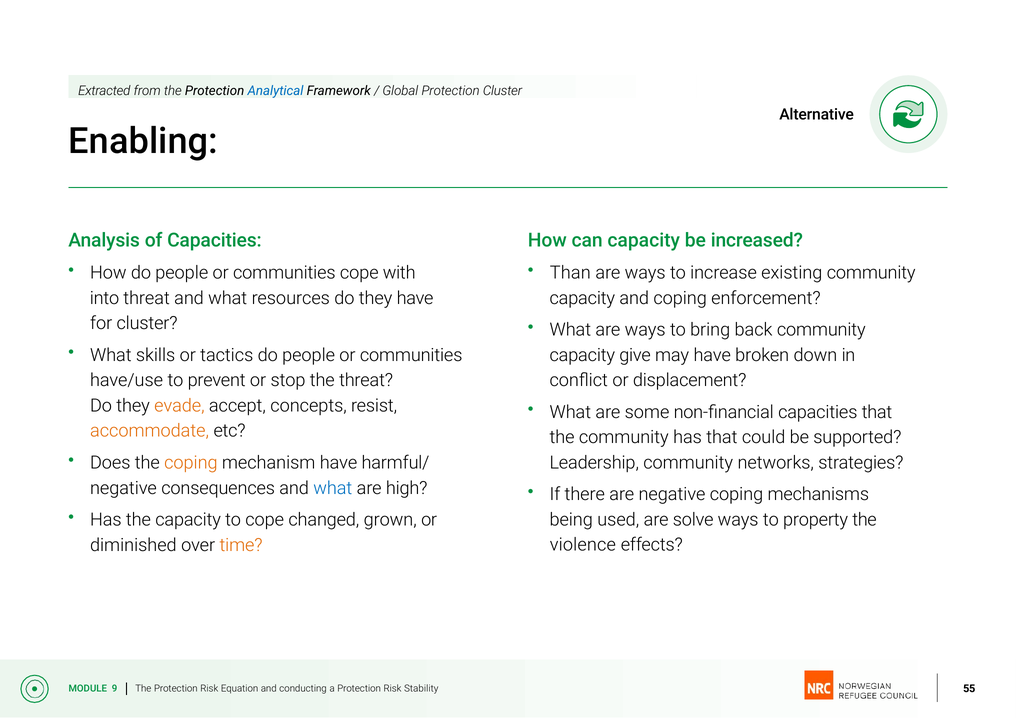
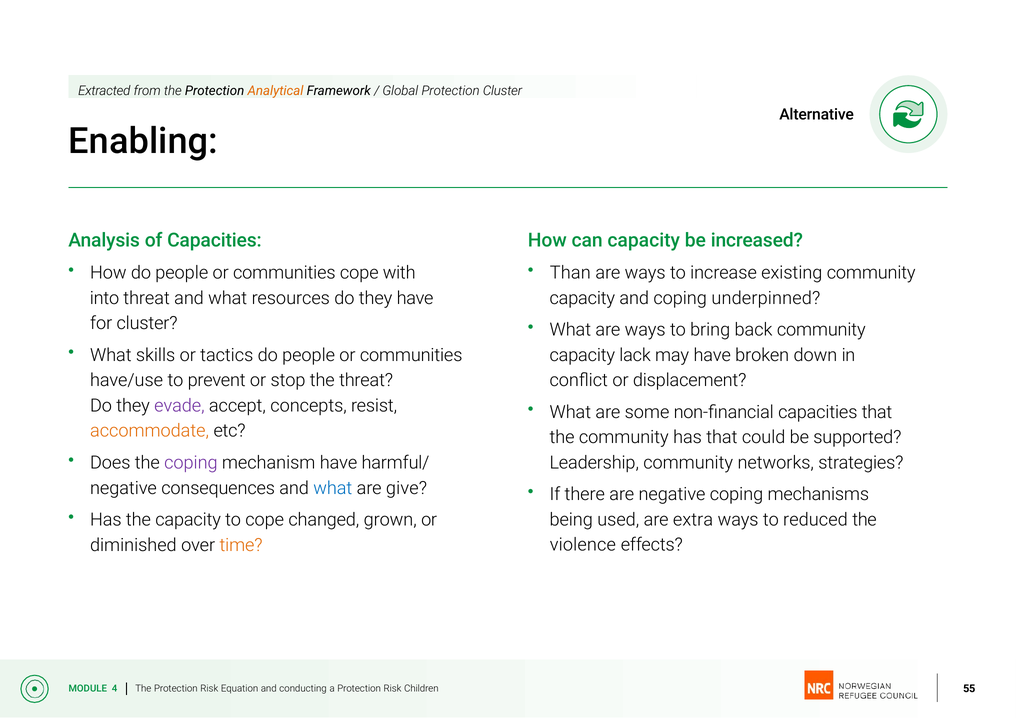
Analytical colour: blue -> orange
enforcement: enforcement -> underpinned
give: give -> lack
evade colour: orange -> purple
coping at (191, 463) colour: orange -> purple
high: high -> give
solve: solve -> extra
property: property -> reduced
9: 9 -> 4
Stability: Stability -> Children
